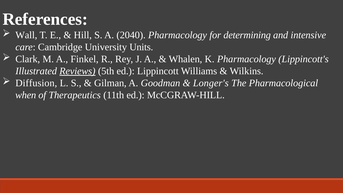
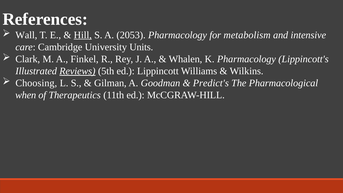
Hill underline: none -> present
2040: 2040 -> 2053
determining: determining -> metabolism
Diffusion: Diffusion -> Choosing
Longer's: Longer's -> Predict's
